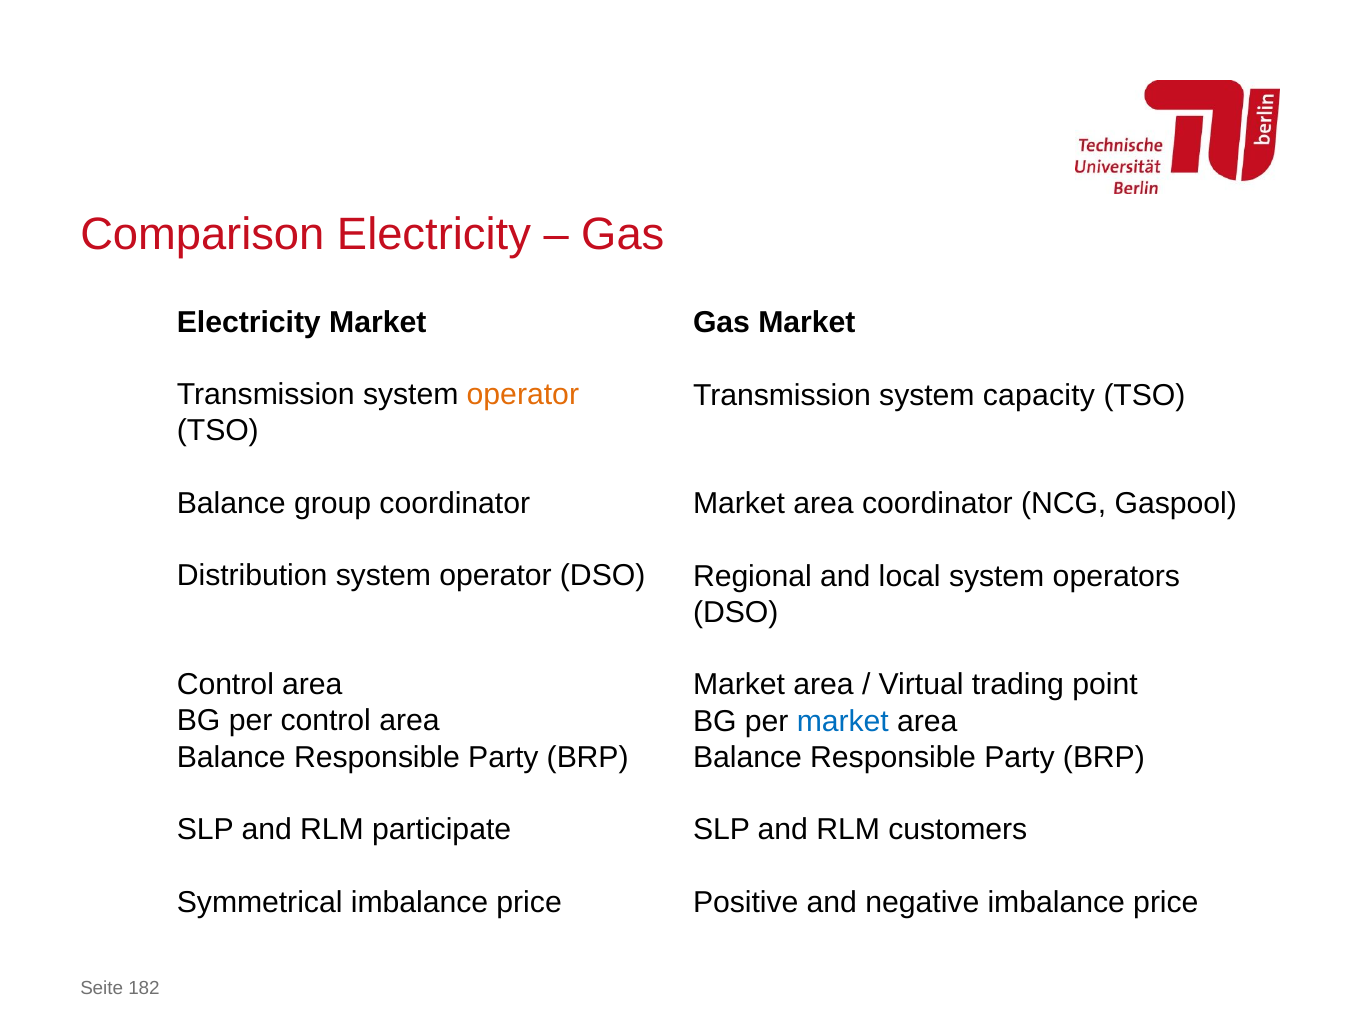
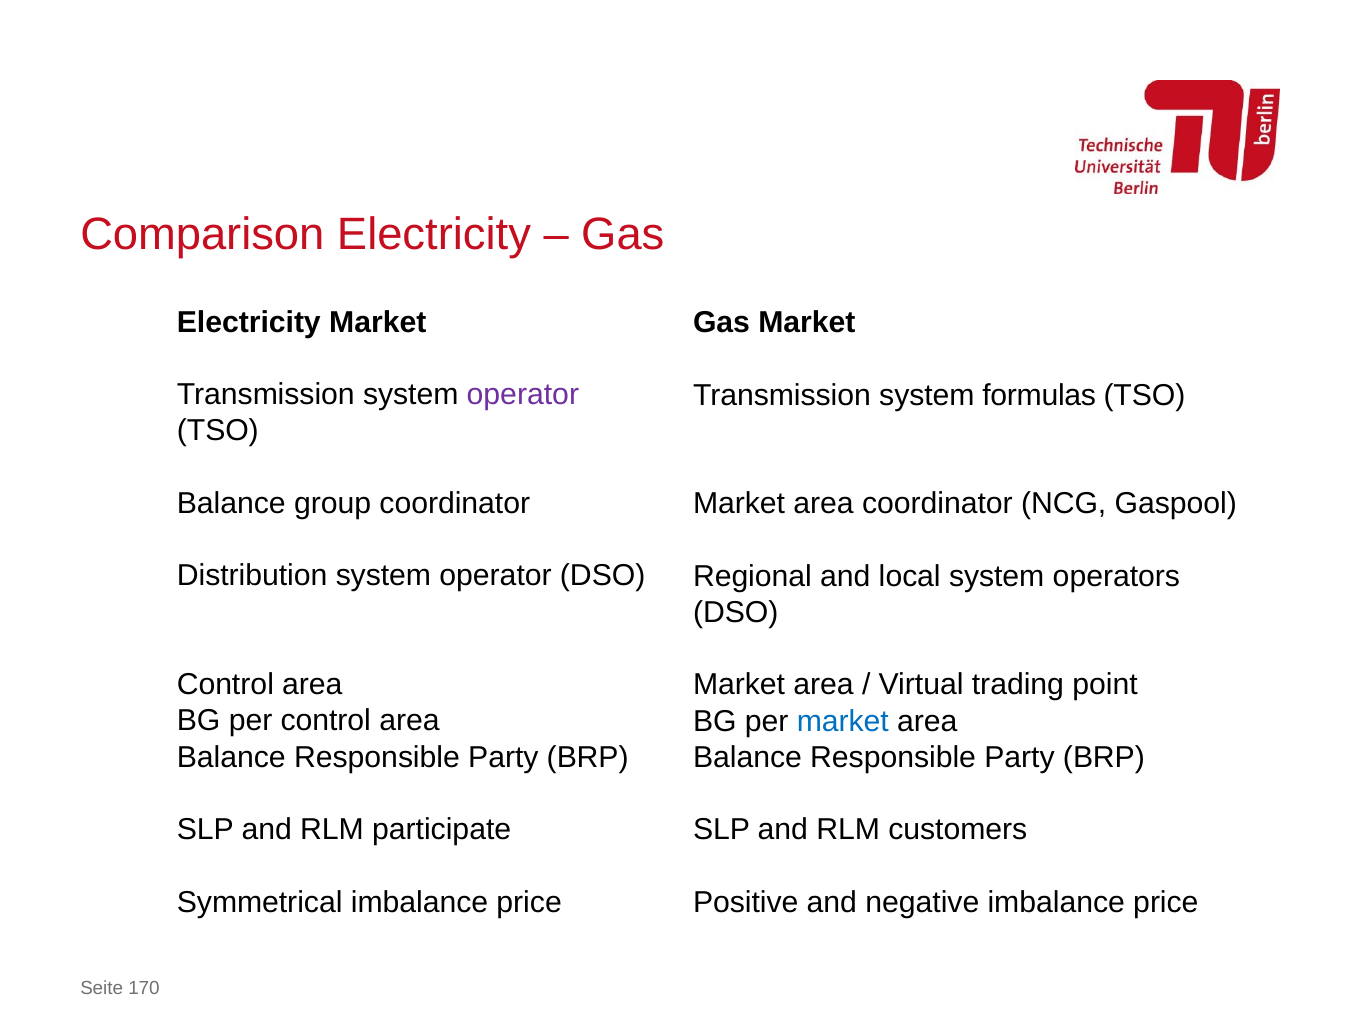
operator at (523, 395) colour: orange -> purple
capacity: capacity -> formulas
182: 182 -> 170
